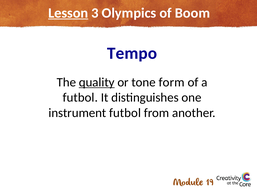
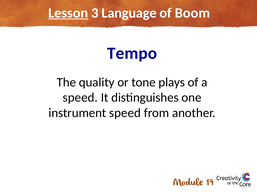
Olympics: Olympics -> Language
quality underline: present -> none
form: form -> plays
futbol at (80, 98): futbol -> speed
instrument futbol: futbol -> speed
